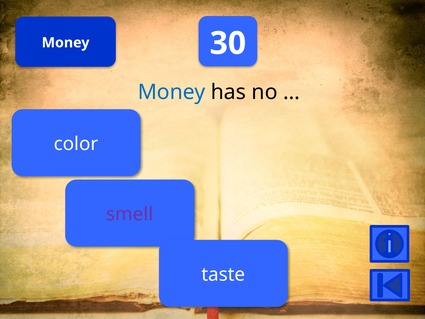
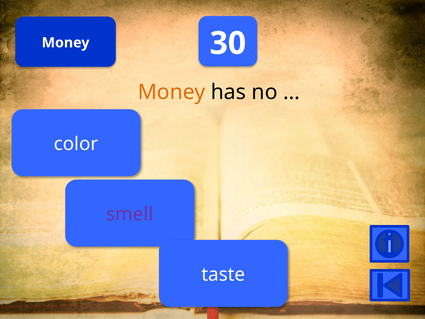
Money at (172, 92) colour: blue -> orange
